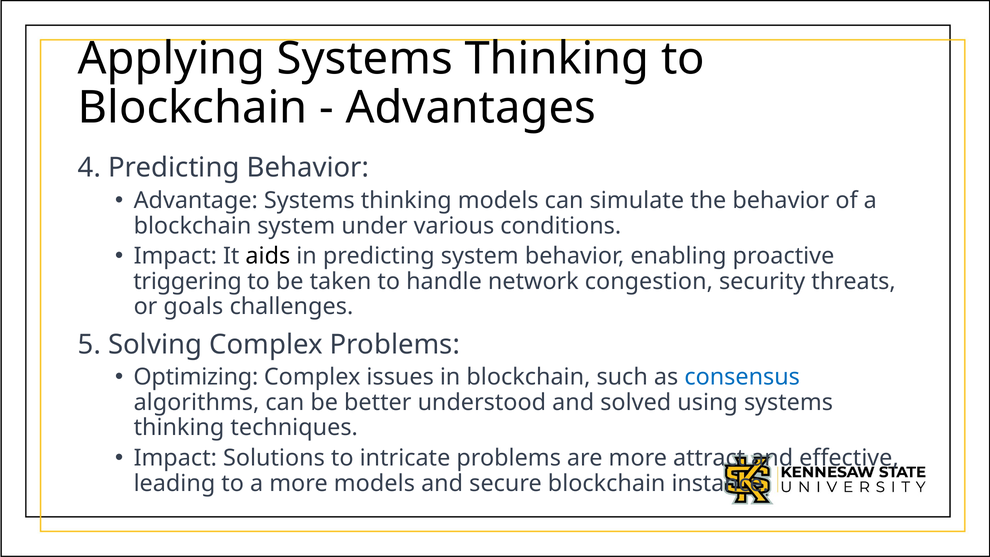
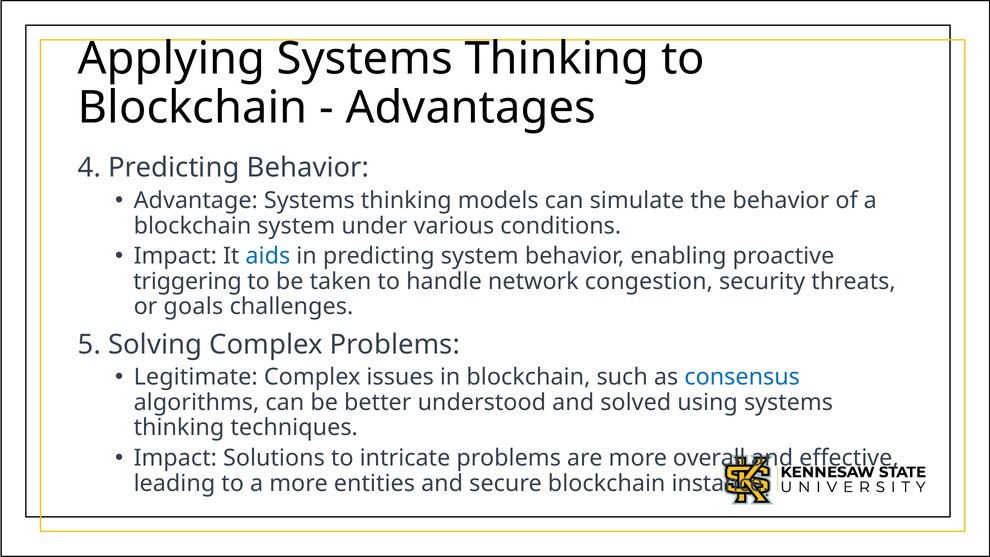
aids colour: black -> blue
Optimizing: Optimizing -> Legitimate
attract: attract -> overall
more models: models -> entities
